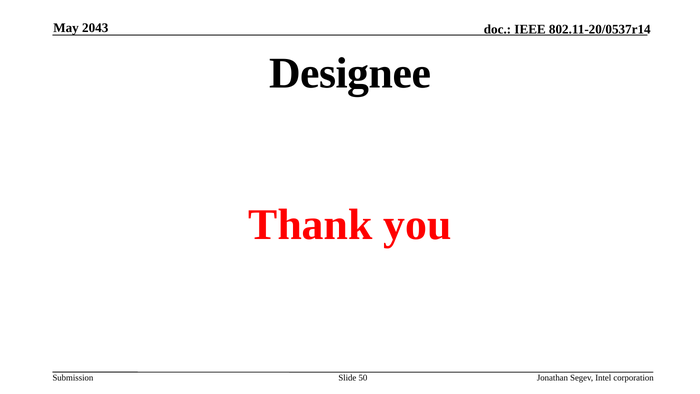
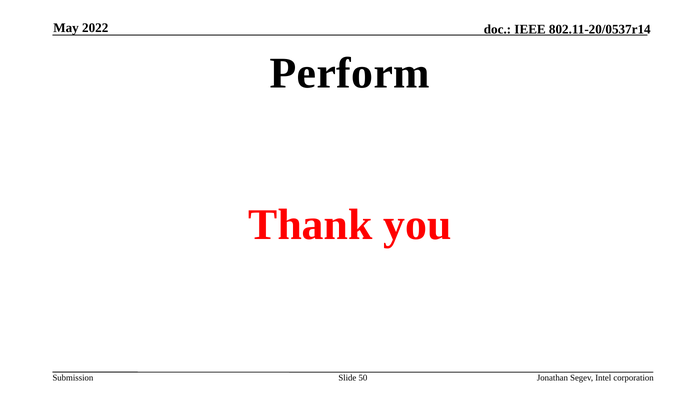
2043: 2043 -> 2022
Designee: Designee -> Perform
